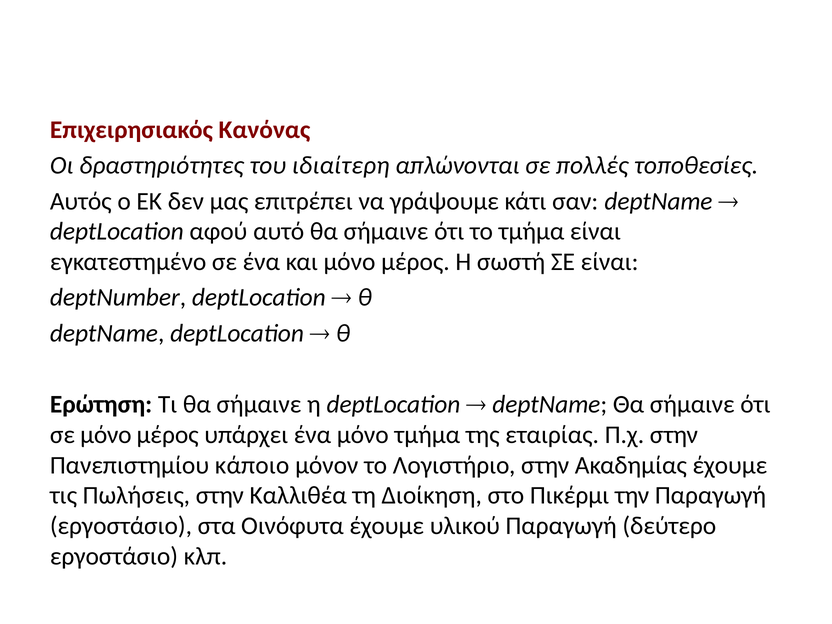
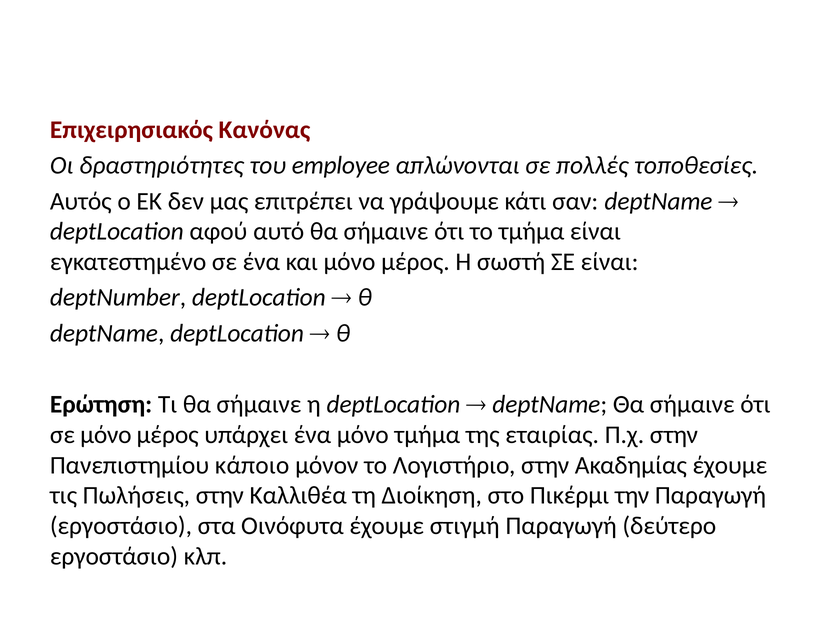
ιδιαίτερη: ιδιαίτερη -> employee
υλικού: υλικού -> στιγμή
